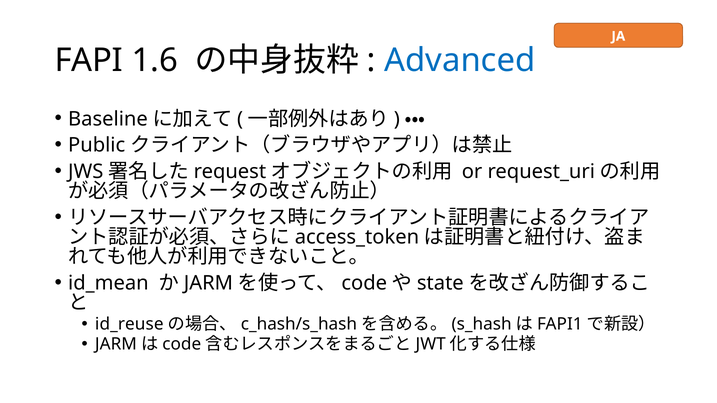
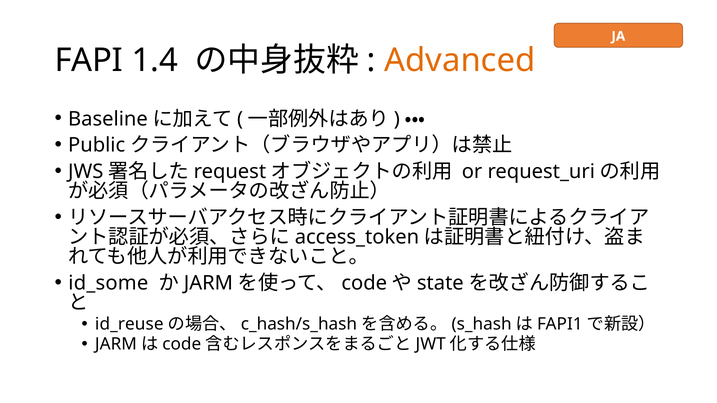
1.6: 1.6 -> 1.4
Advanced colour: blue -> orange
id_mean: id_mean -> id_some
